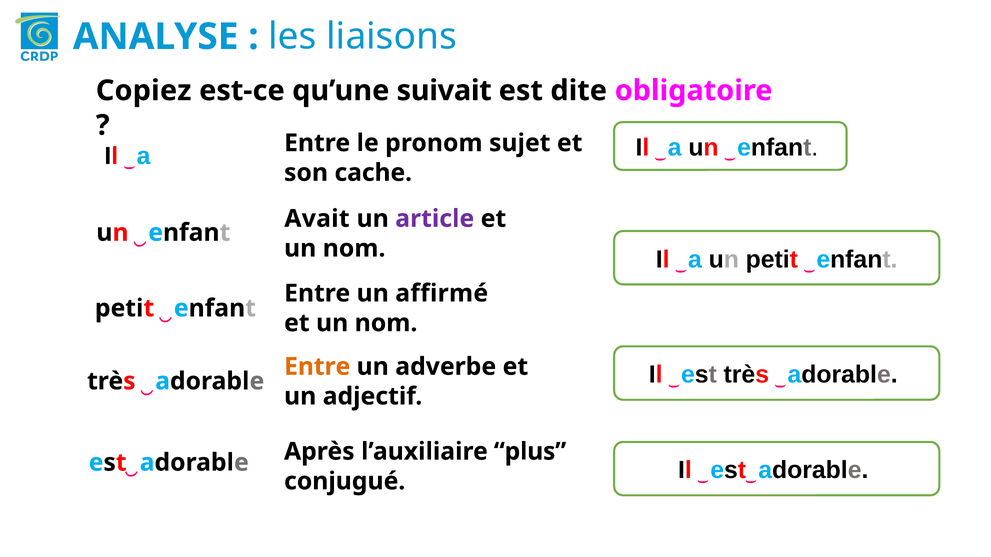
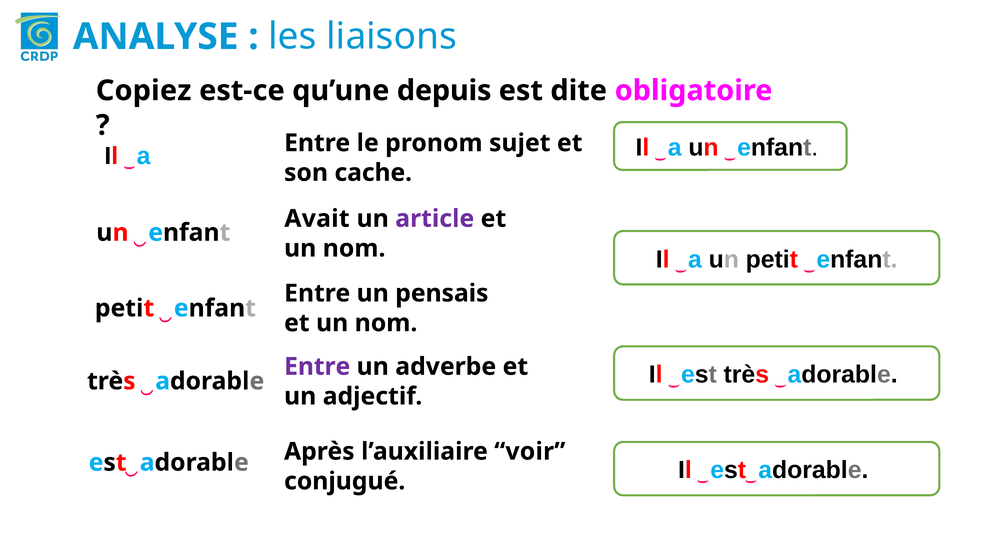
suivait: suivait -> depuis
affirmé: affirmé -> pensais
Entre at (317, 367) colour: orange -> purple
plus: plus -> voir
